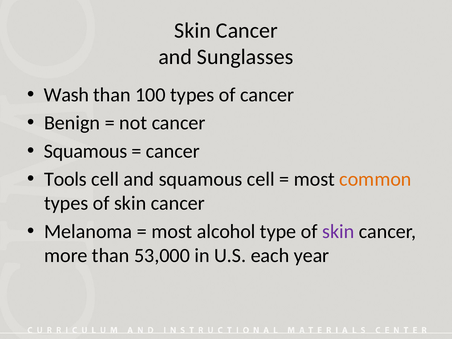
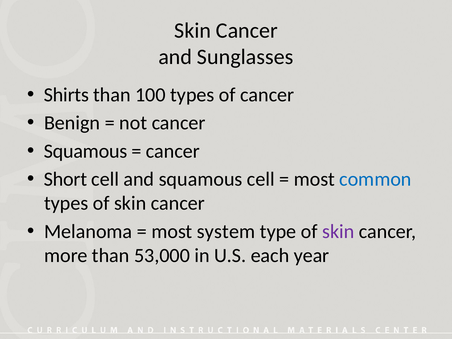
Wash: Wash -> Shirts
Tools: Tools -> Short
common colour: orange -> blue
alcohol: alcohol -> system
